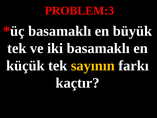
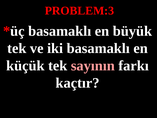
sayının colour: yellow -> pink
